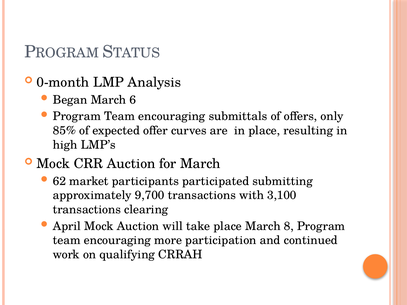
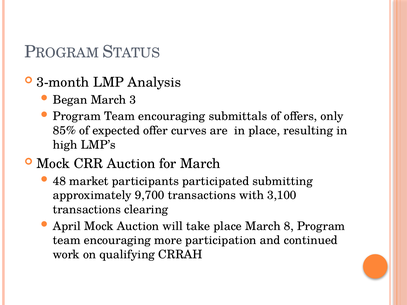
0-month: 0-month -> 3-month
6: 6 -> 3
62: 62 -> 48
